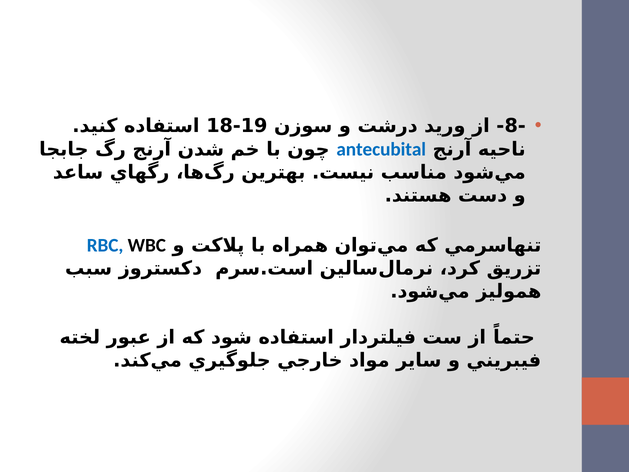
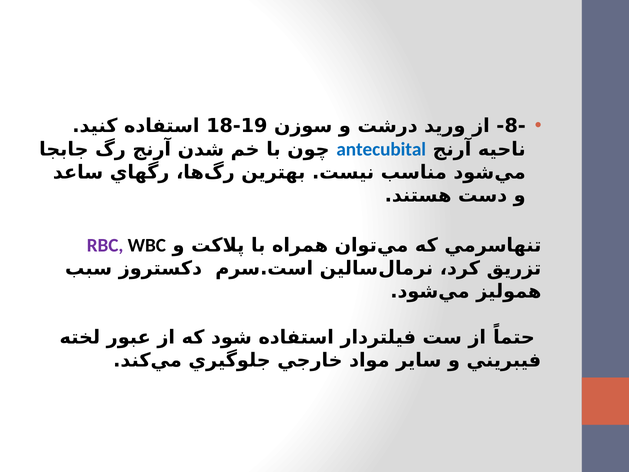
RBC colour: blue -> purple
